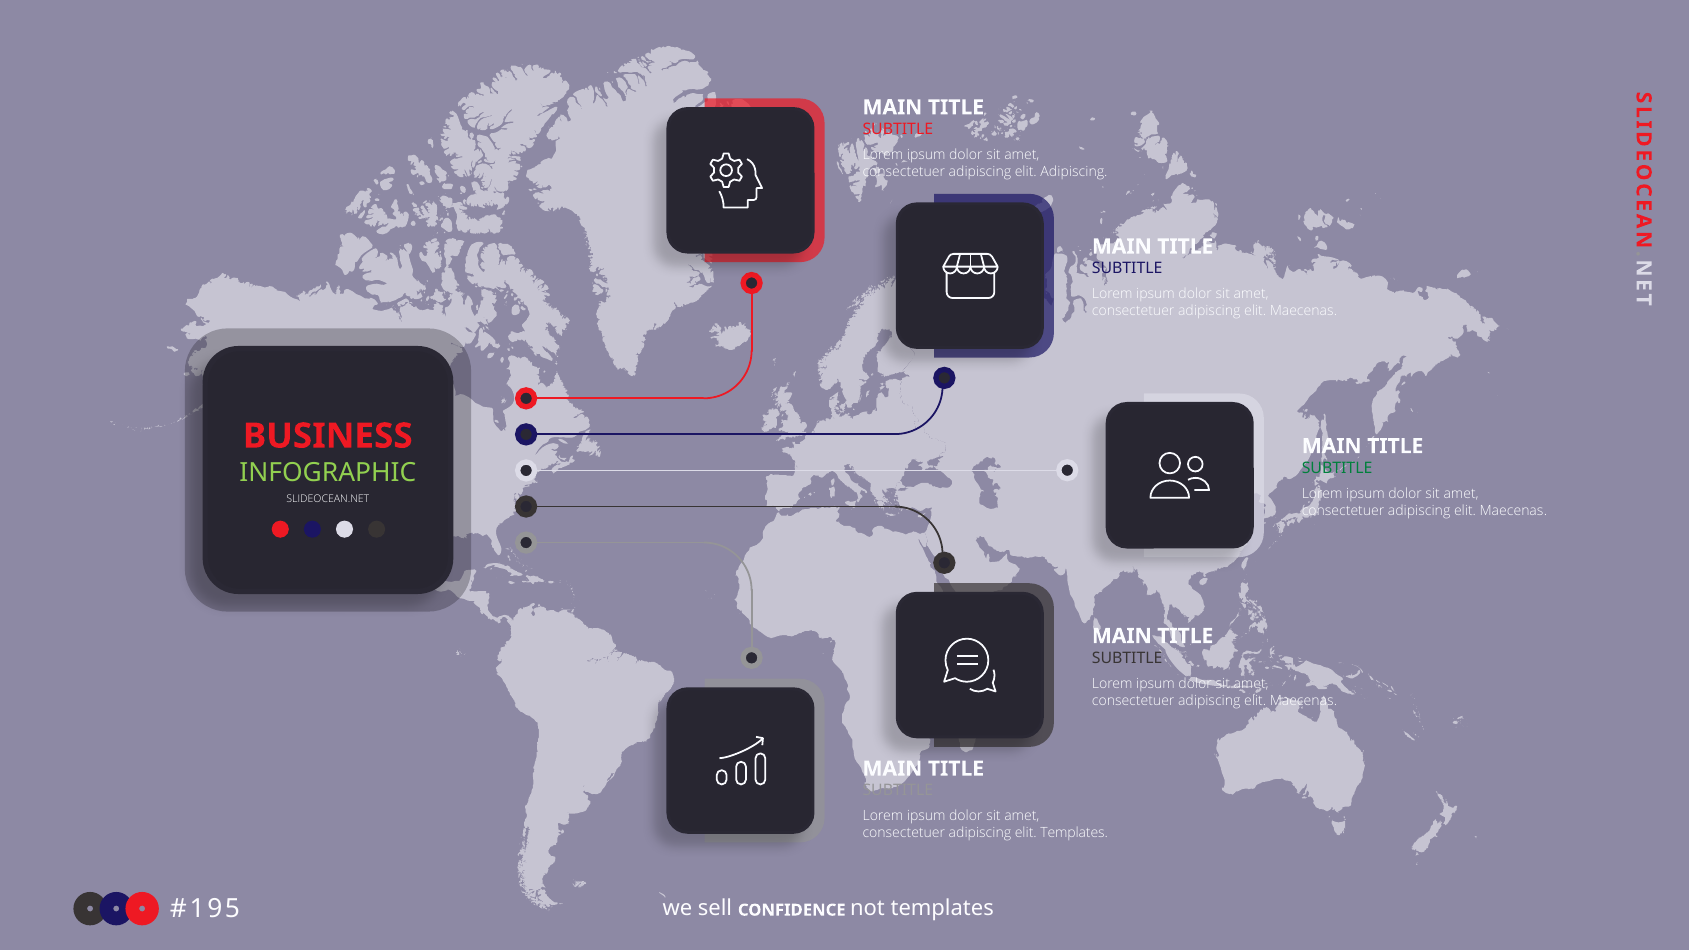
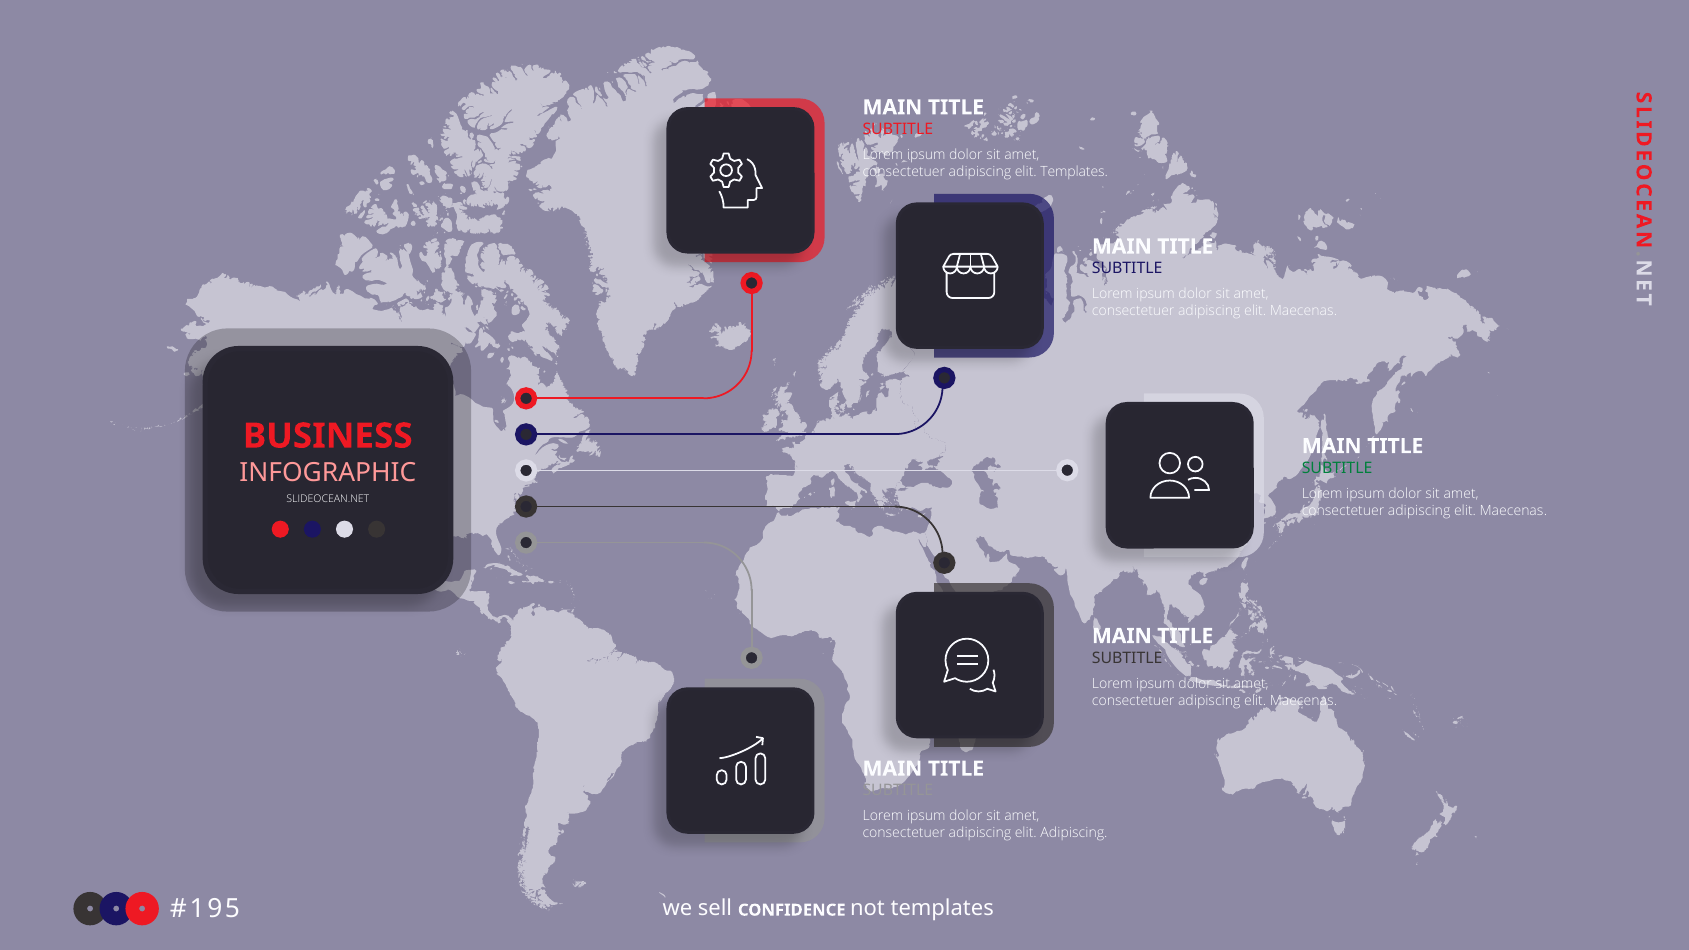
elit Adipiscing: Adipiscing -> Templates
INFOGRAPHIC colour: light green -> pink
elit Templates: Templates -> Adipiscing
